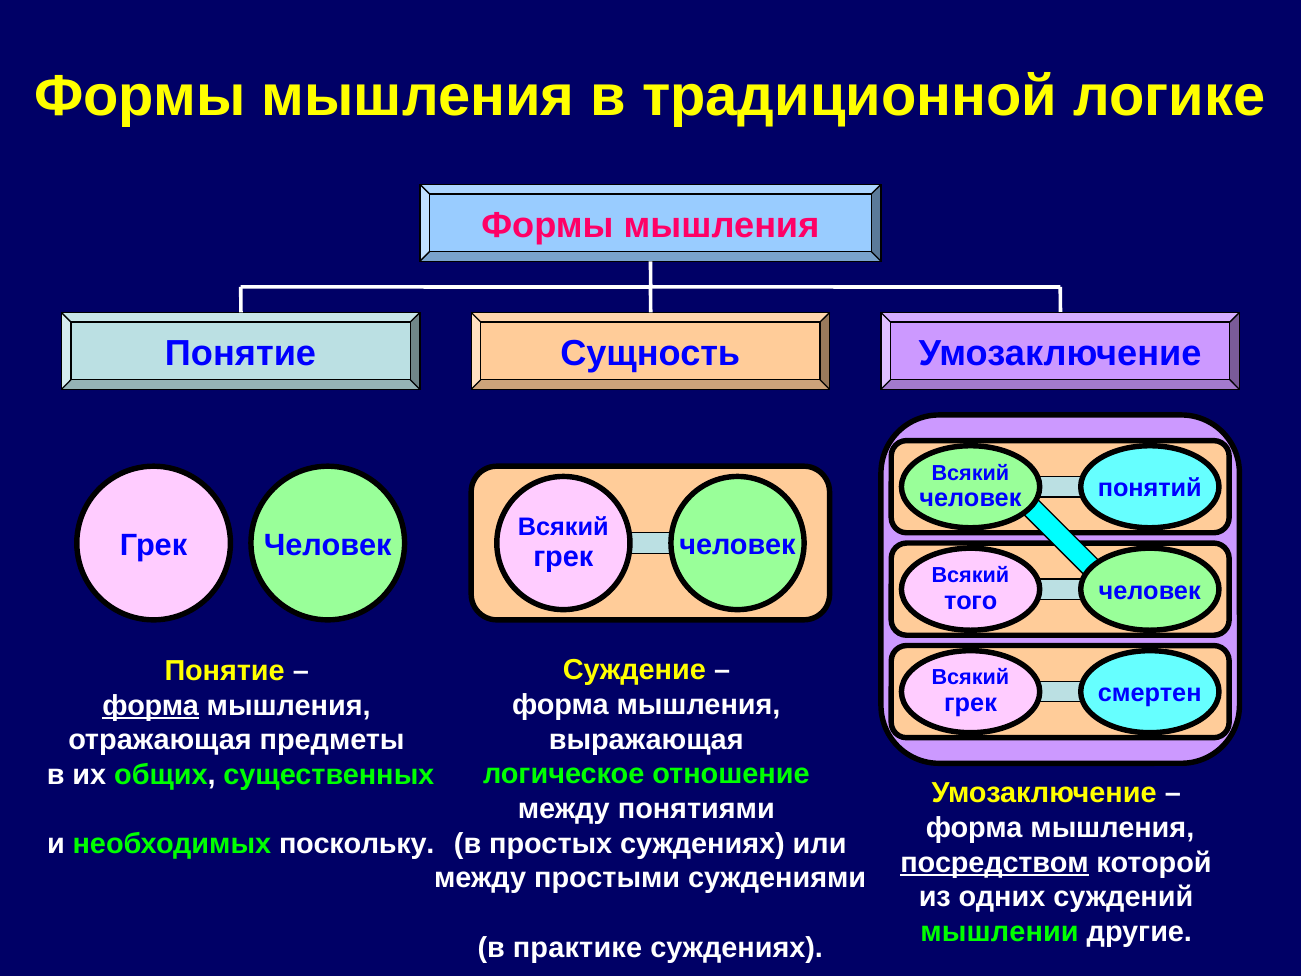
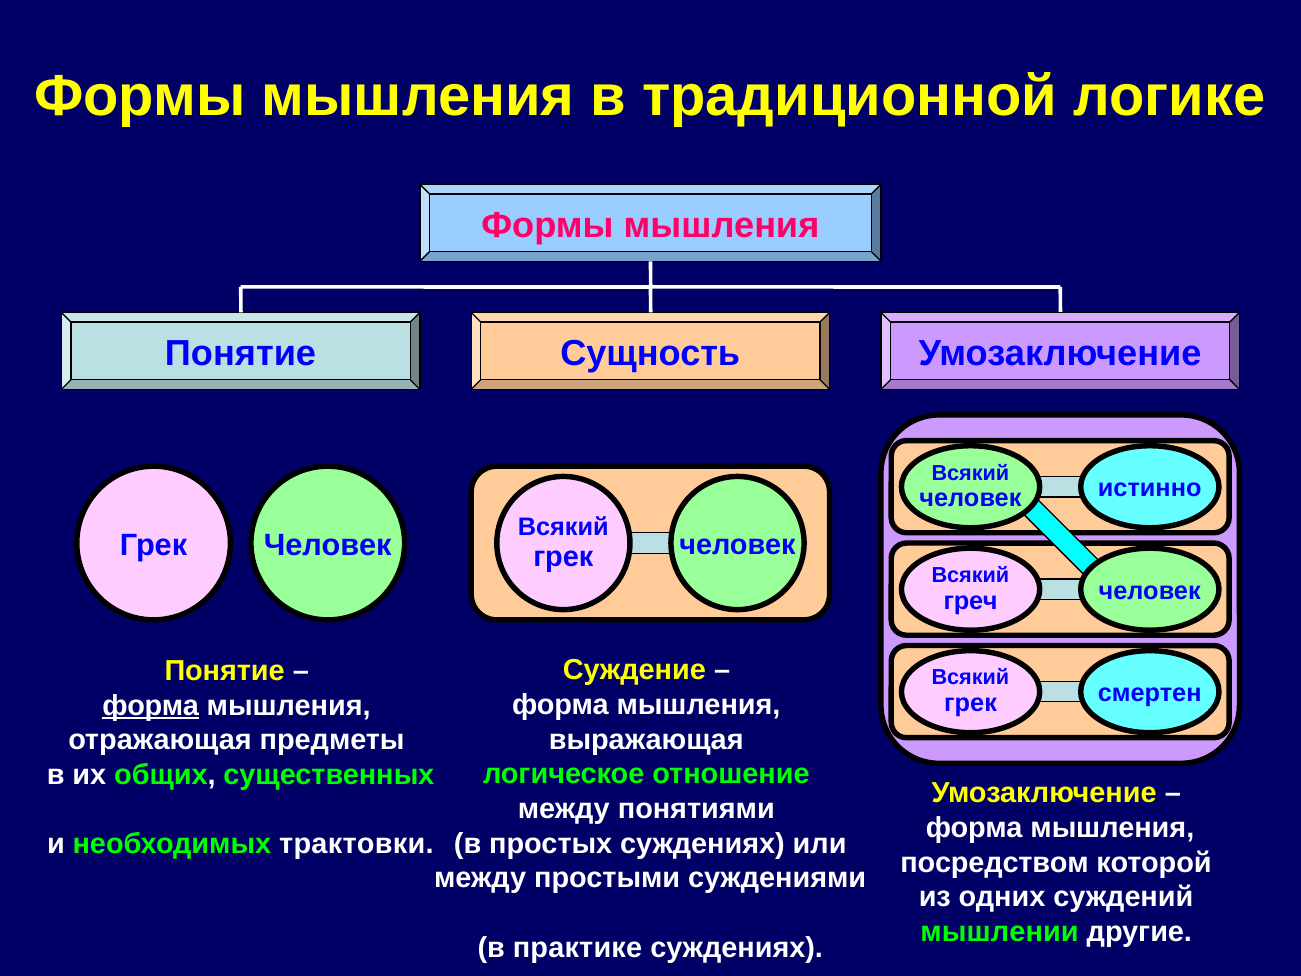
понятий: понятий -> истинно
того: того -> греч
поскольку: поскольку -> трактовки
посредством underline: present -> none
